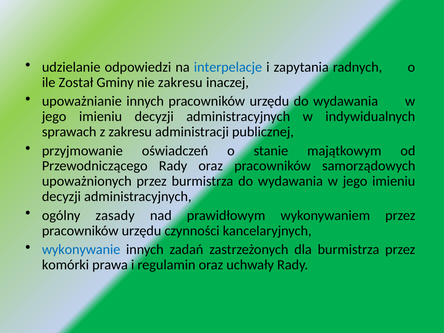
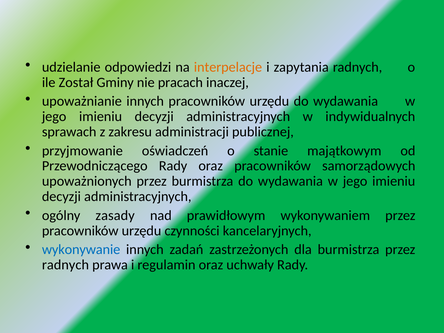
interpelacje colour: blue -> orange
nie zakresu: zakresu -> pracach
komórki at (65, 265): komórki -> radnych
